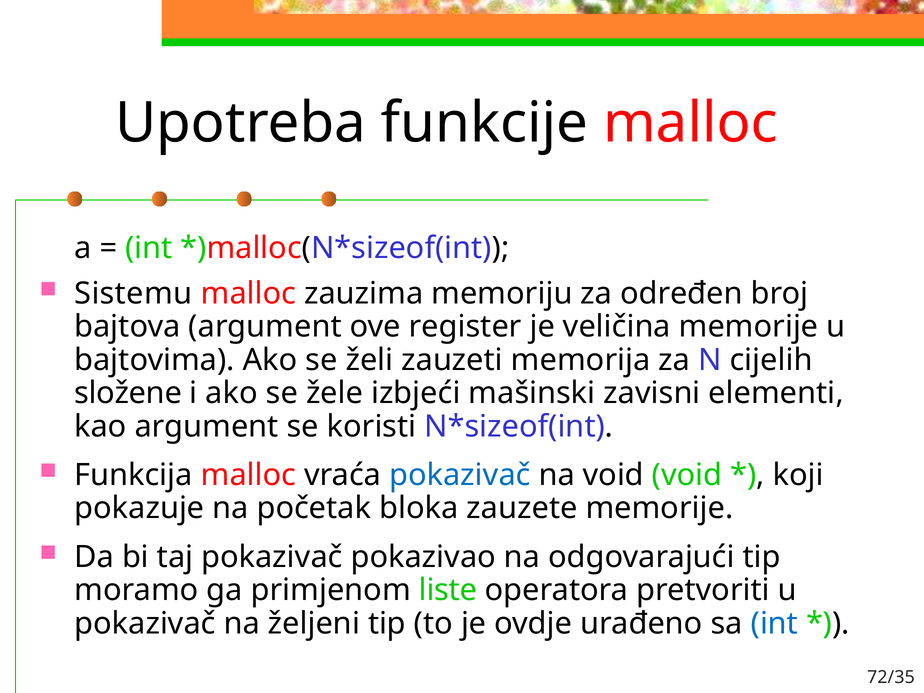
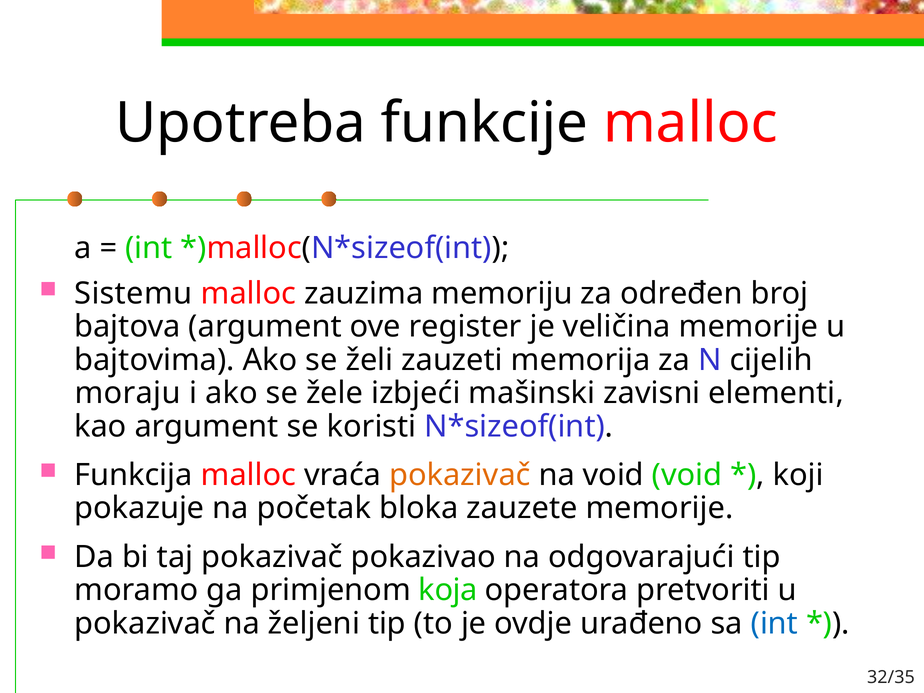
složene: složene -> moraju
pokazivač at (460, 475) colour: blue -> orange
liste: liste -> koja
72/35: 72/35 -> 32/35
